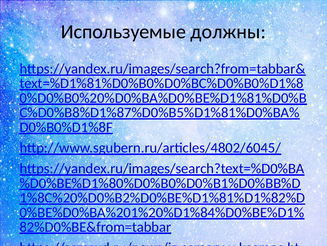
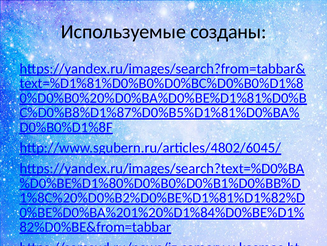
должны: должны -> созданы
